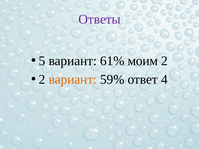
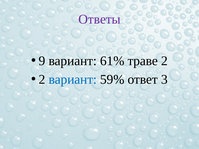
5: 5 -> 9
моим: моим -> траве
вариант at (73, 80) colour: orange -> blue
4: 4 -> 3
